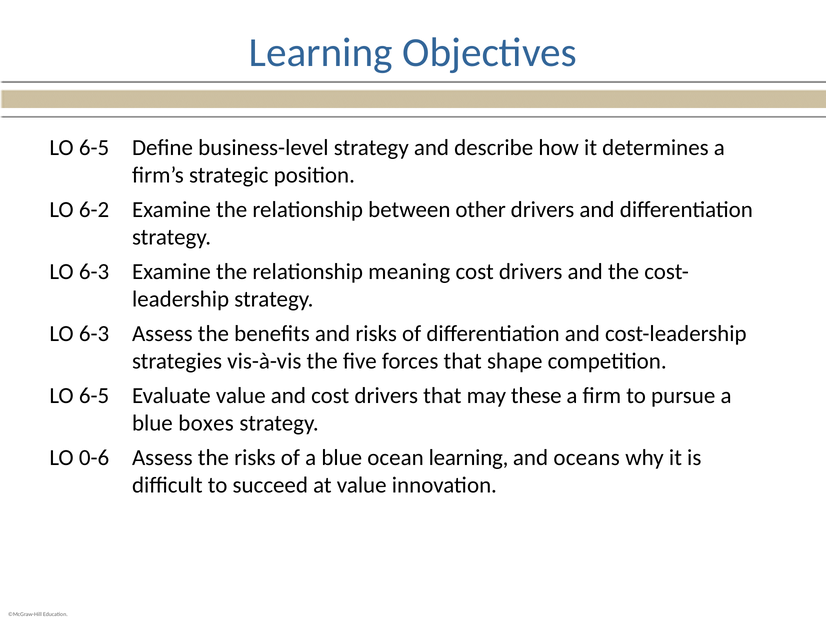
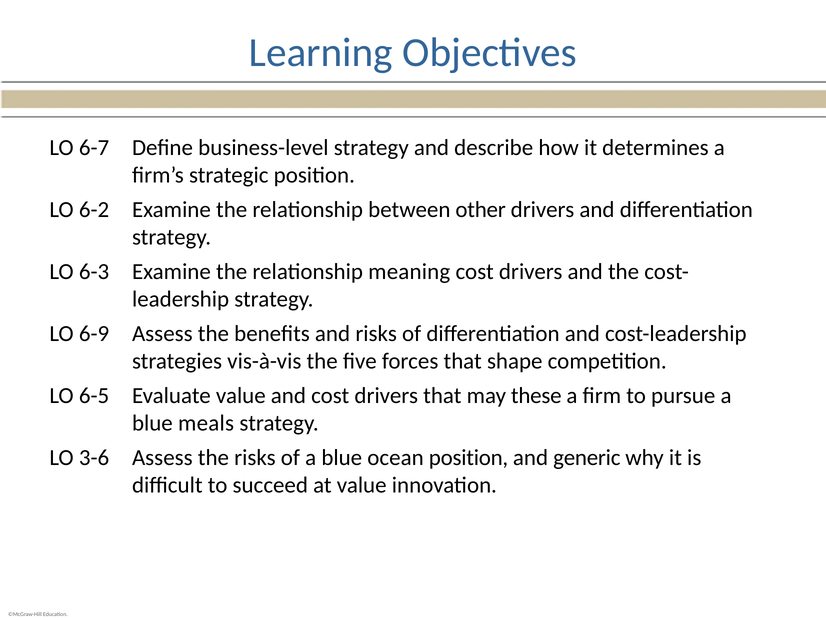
6-5 at (94, 148): 6-5 -> 6-7
6-3 at (94, 333): 6-3 -> 6-9
boxes: boxes -> meals
0-6: 0-6 -> 3-6
ocean learning: learning -> position
oceans: oceans -> generic
